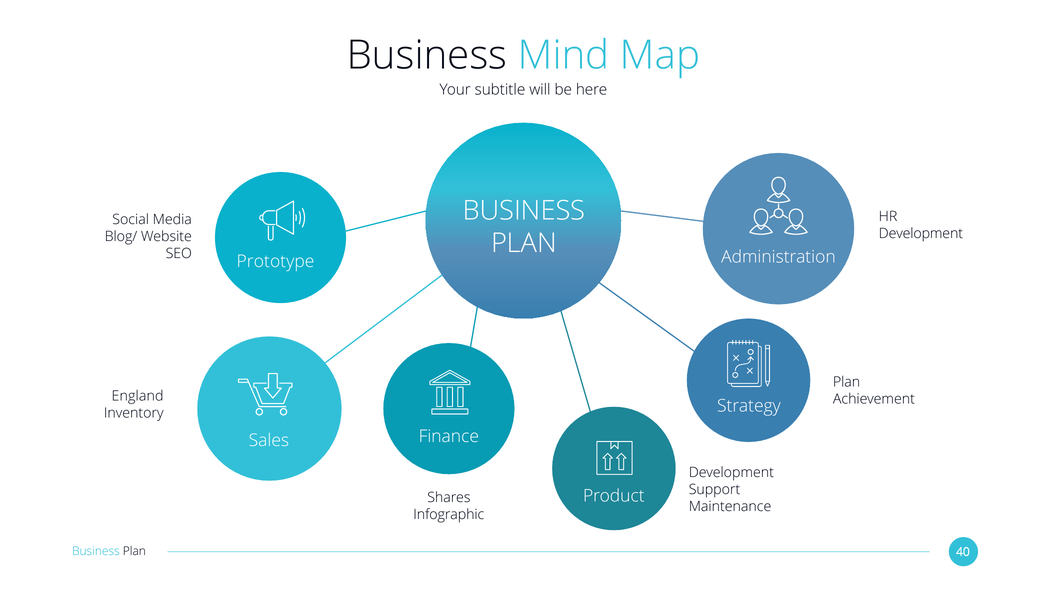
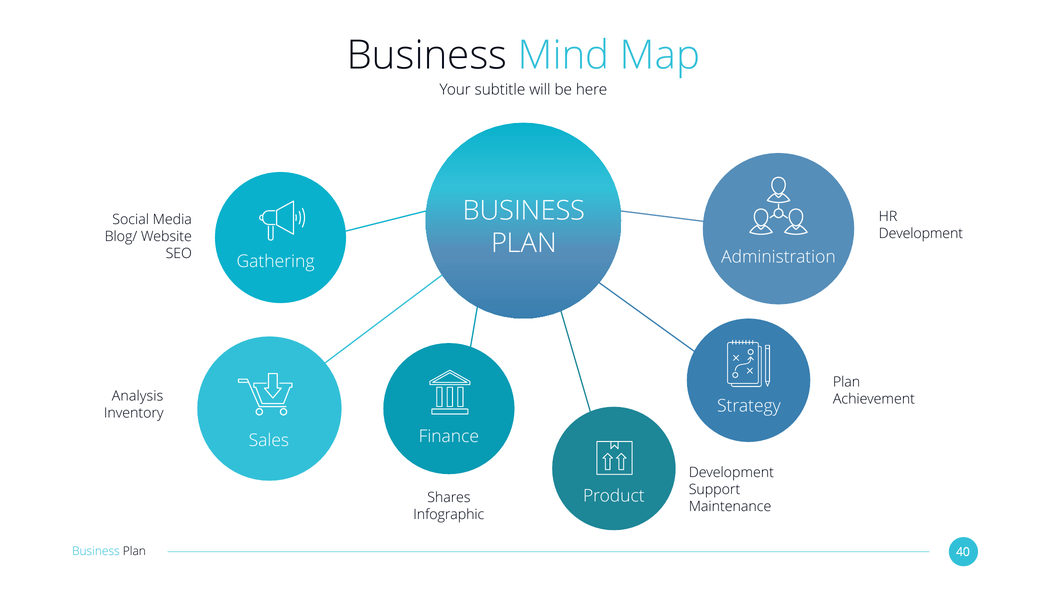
Prototype: Prototype -> Gathering
England: England -> Analysis
